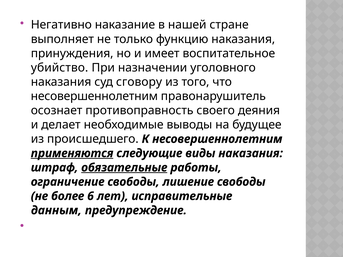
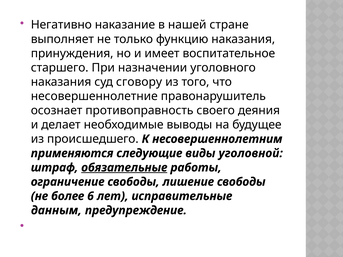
убийство: убийство -> старшего
несовершеннолетним at (94, 96): несовершеннолетним -> несовершеннолетние
применяются underline: present -> none
виды наказания: наказания -> уголовной
